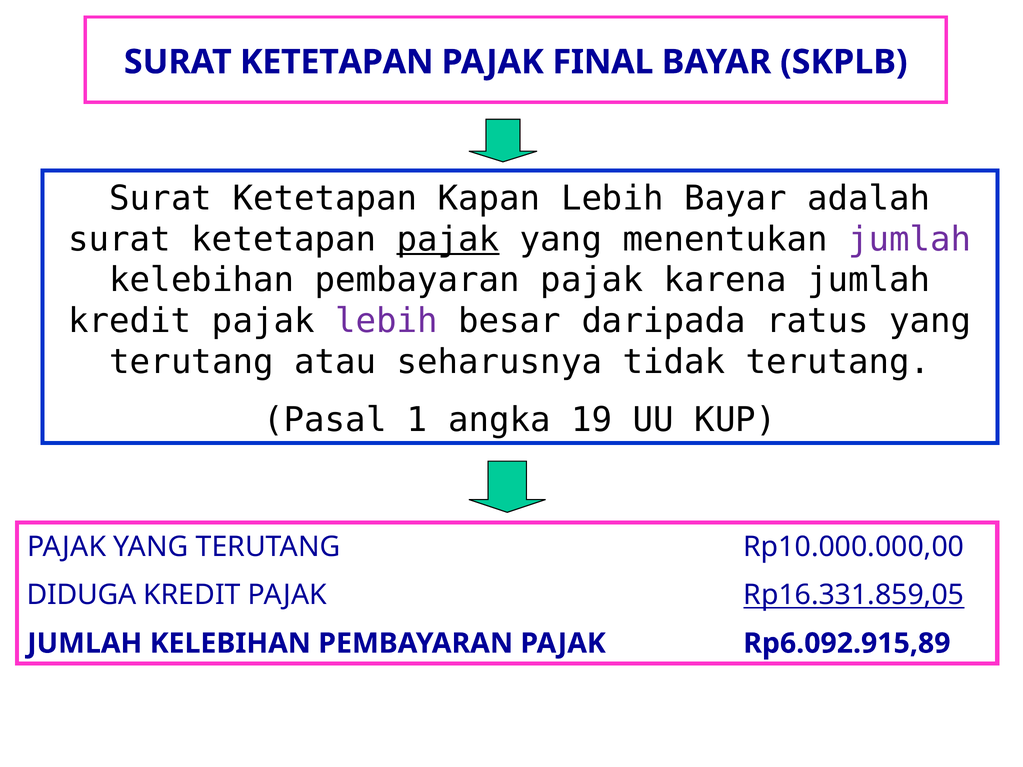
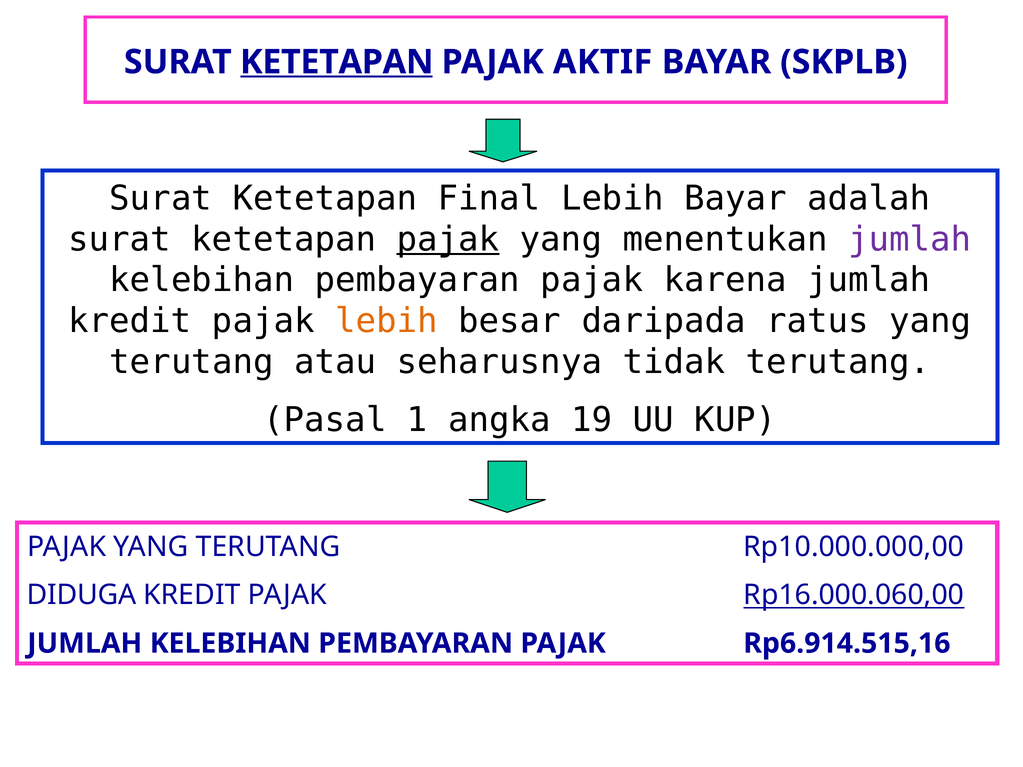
KETETAPAN at (337, 62) underline: none -> present
FINAL: FINAL -> AKTIF
Kapan: Kapan -> Final
lebih at (386, 321) colour: purple -> orange
Rp16.331.859,05: Rp16.331.859,05 -> Rp16.000.060,00
Rp6.092.915,89: Rp6.092.915,89 -> Rp6.914.515,16
